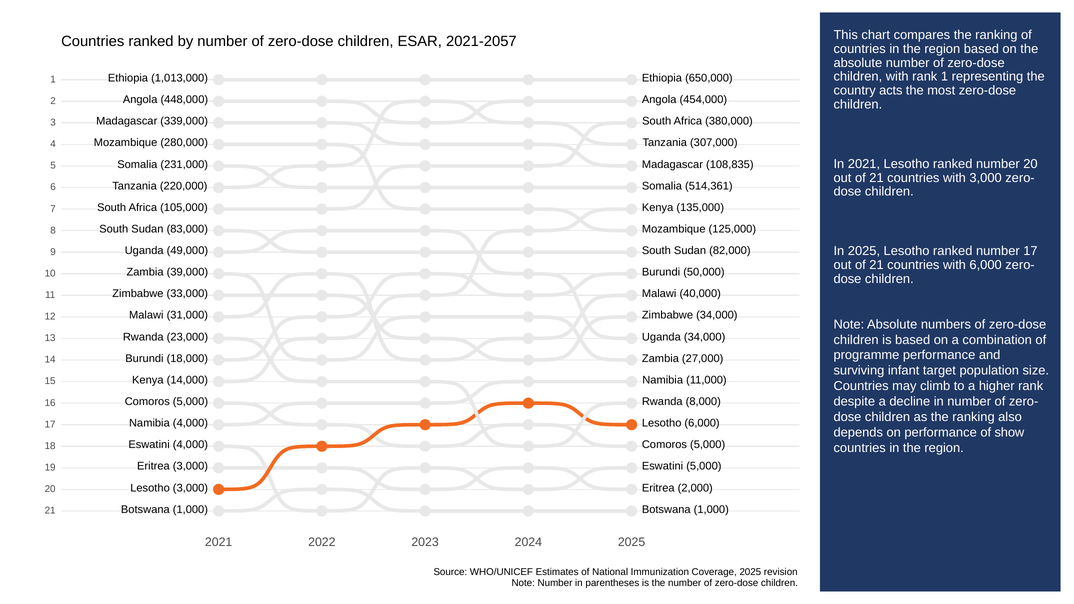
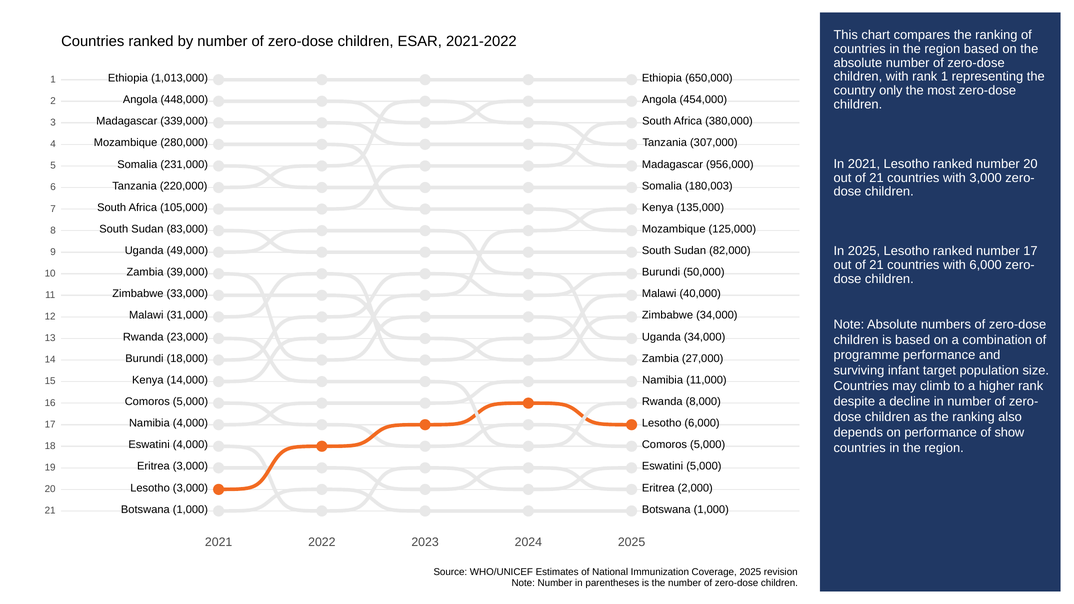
2021-2057: 2021-2057 -> 2021-2022
acts: acts -> only
108,835: 108,835 -> 956,000
514,361: 514,361 -> 180,003
